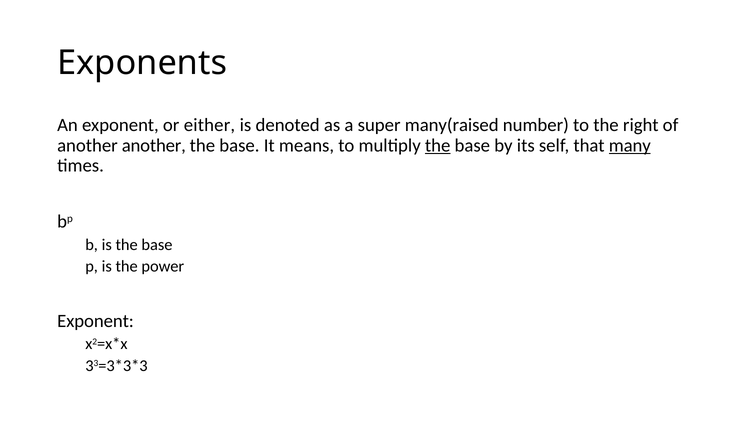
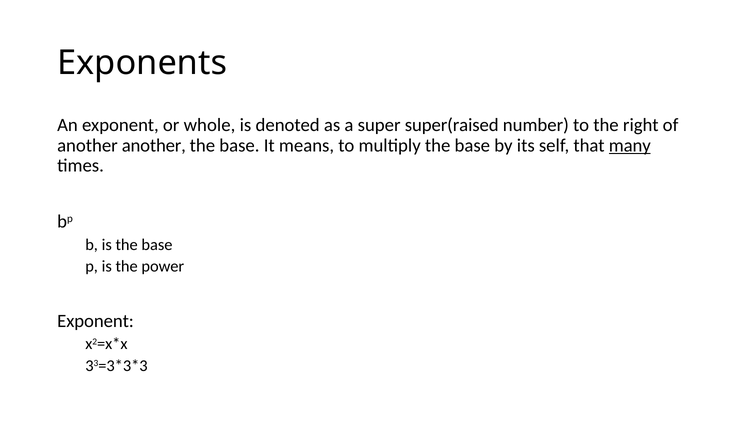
either: either -> whole
many(raised: many(raised -> super(raised
the at (438, 145) underline: present -> none
